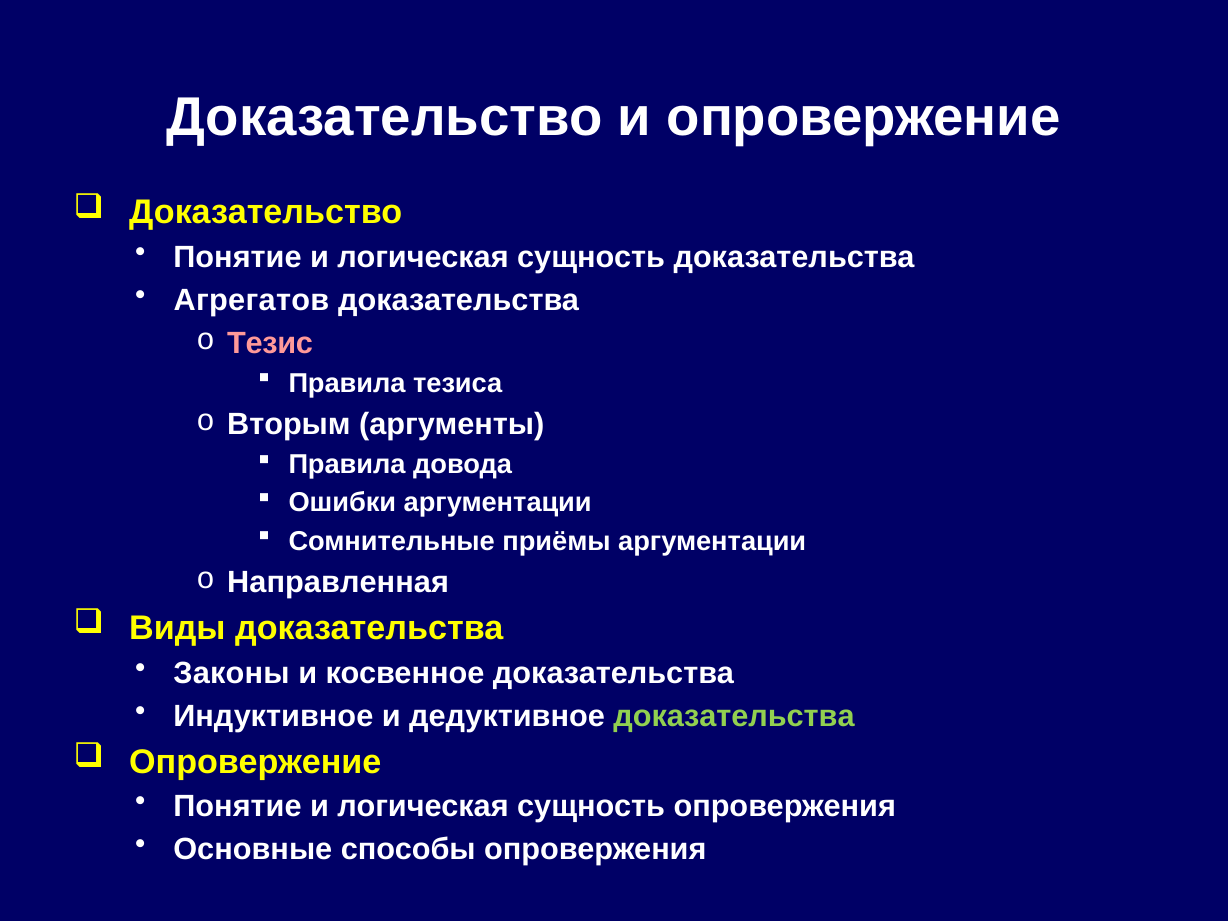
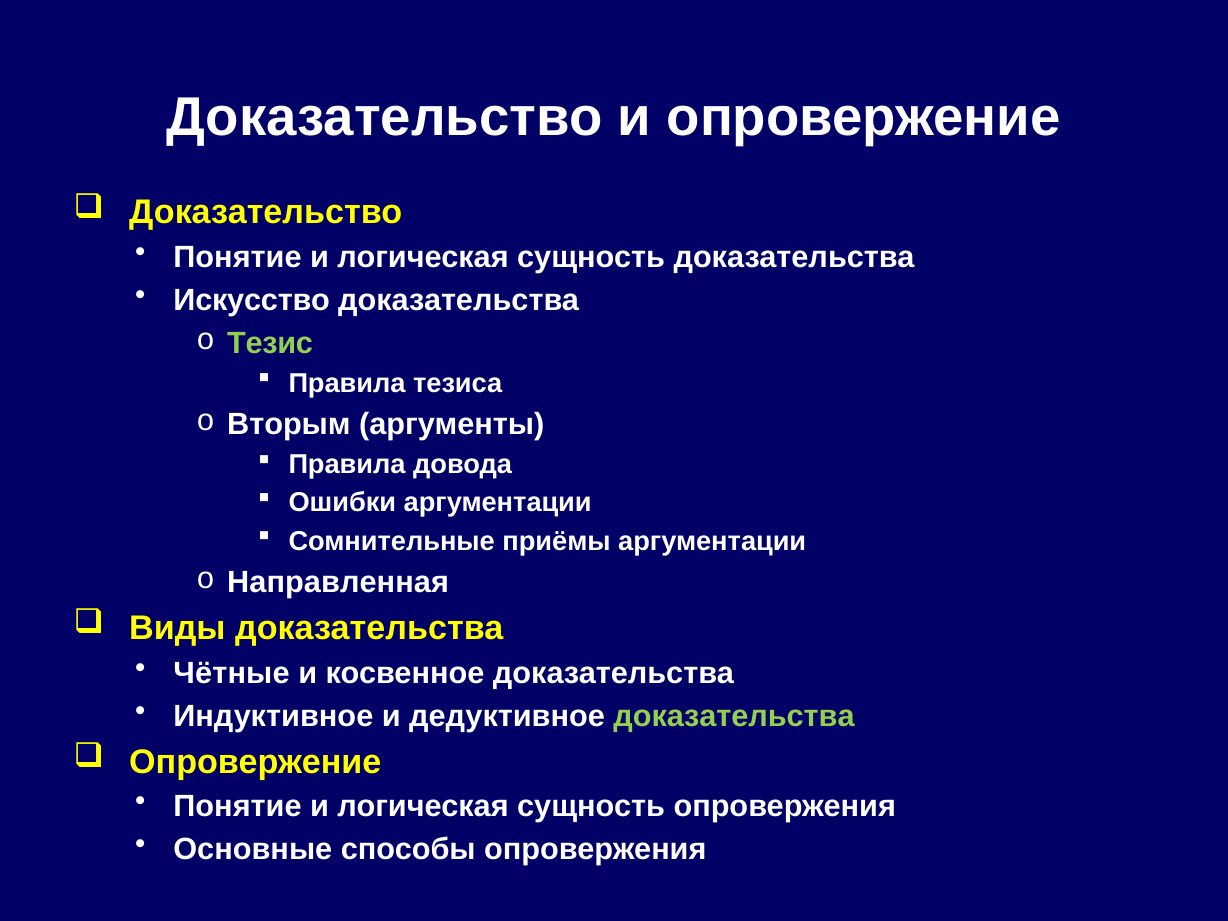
Агрегатов: Агрегатов -> Искусство
Тезис colour: pink -> light green
Законы: Законы -> Чётные
